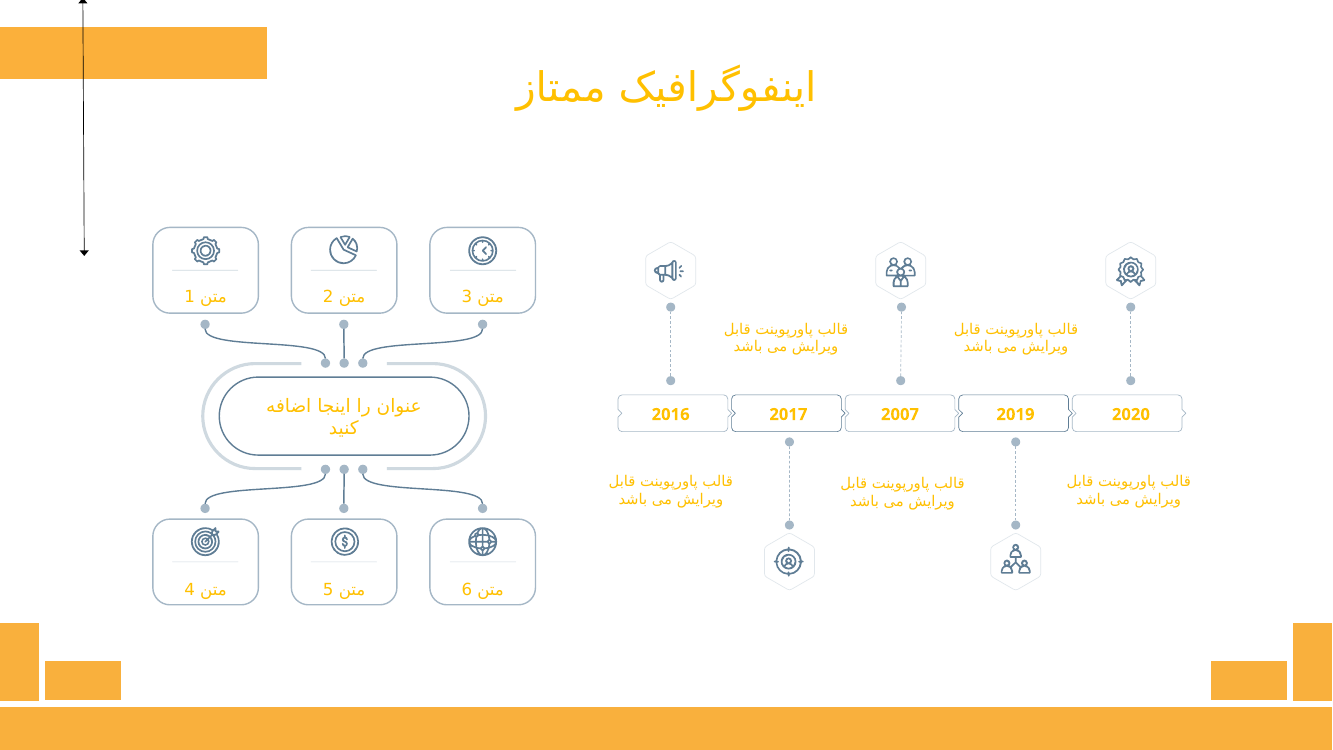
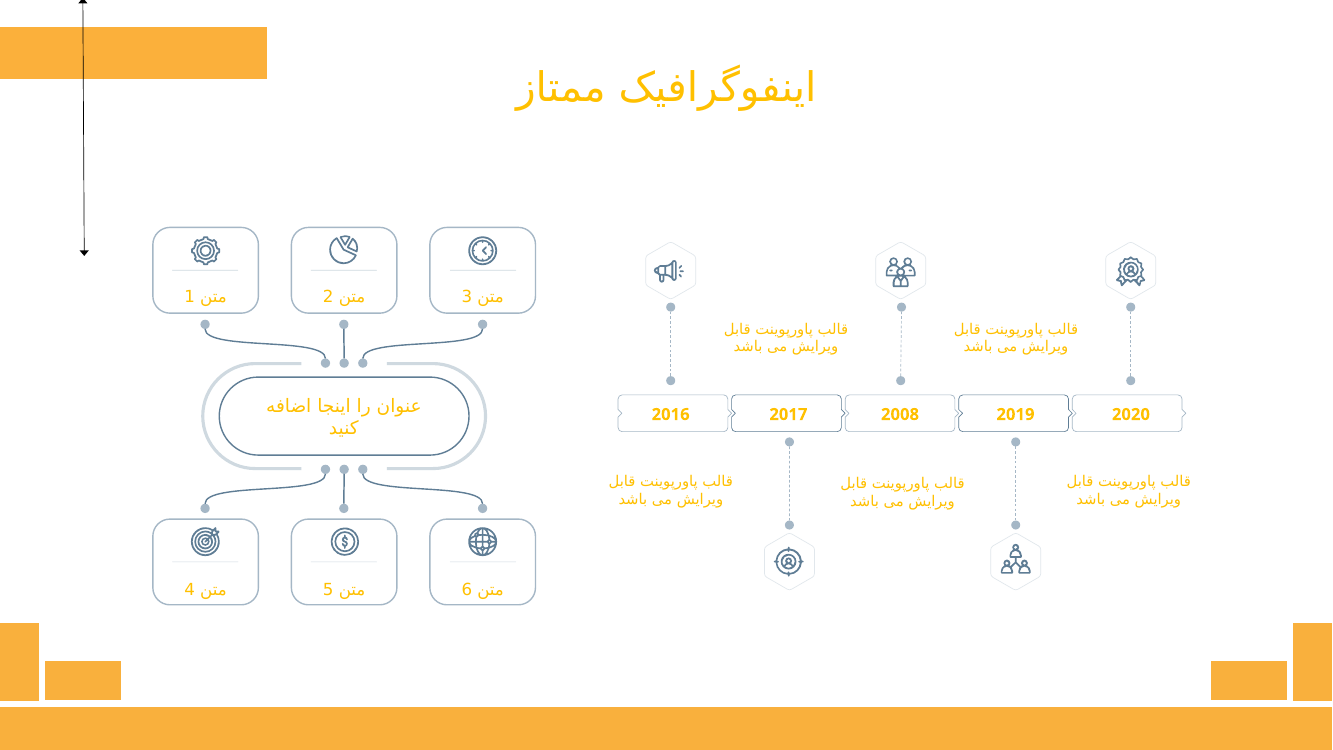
2007: 2007 -> 2008
